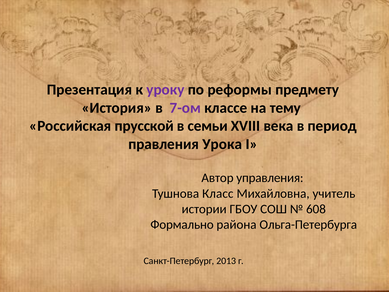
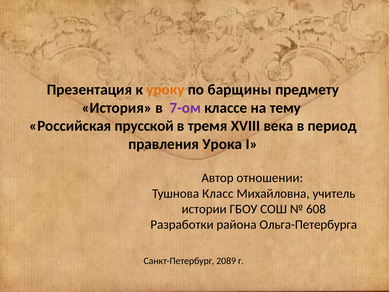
уроку colour: purple -> orange
реформы: реформы -> барщины
семьи: семьи -> тремя
управления: управления -> отношении
Формально: Формально -> Разработки
2013: 2013 -> 2089
